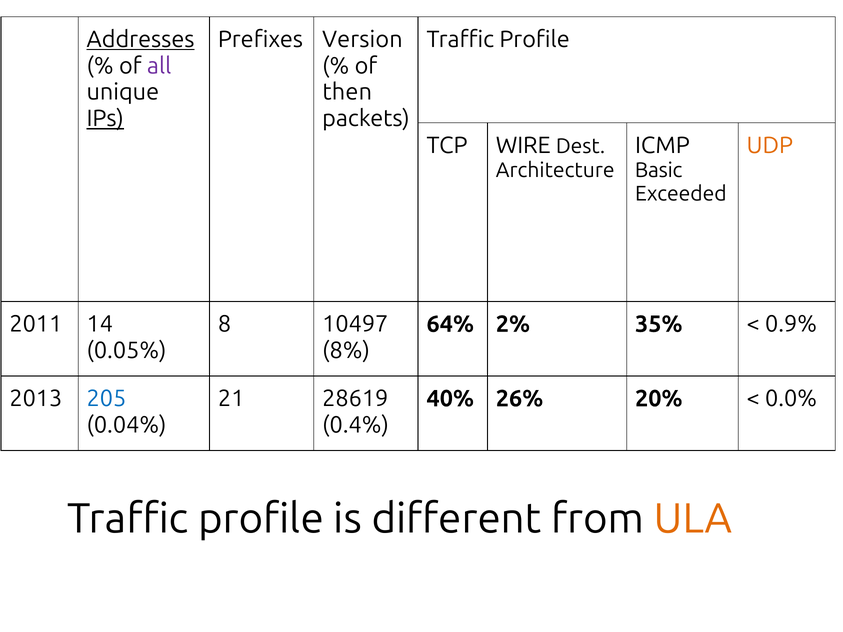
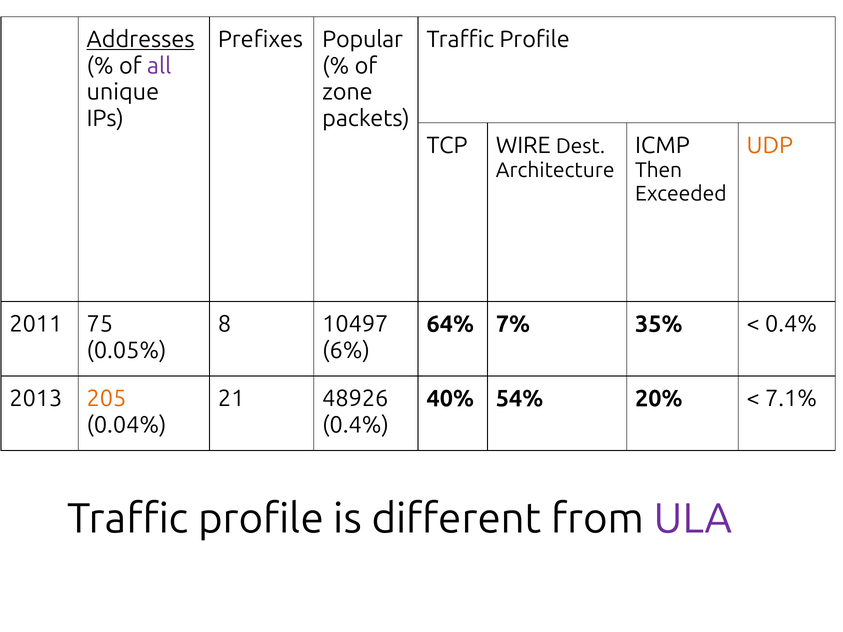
Version: Version -> Popular
then: then -> zone
IPs underline: present -> none
Basic: Basic -> Then
2%: 2% -> 7%
0.9% at (791, 324): 0.9% -> 0.4%
14: 14 -> 75
8%: 8% -> 6%
26%: 26% -> 54%
0.0%: 0.0% -> 7.1%
205 colour: blue -> orange
28619: 28619 -> 48926
ULA colour: orange -> purple
